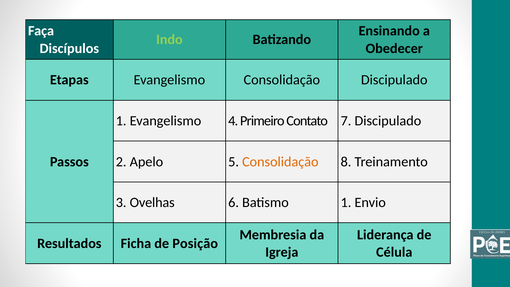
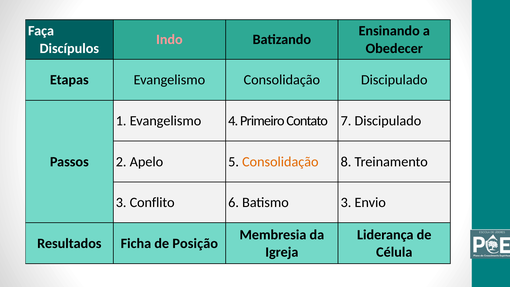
Indo colour: light green -> pink
Ovelhas: Ovelhas -> Conflito
Batismo 1: 1 -> 3
